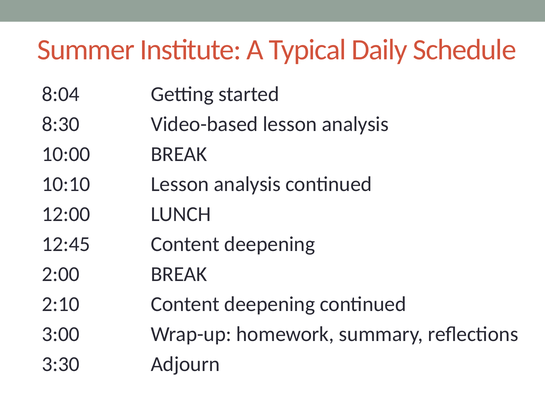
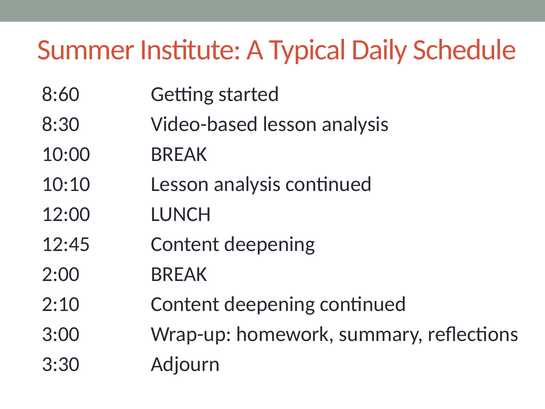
8:04: 8:04 -> 8:60
